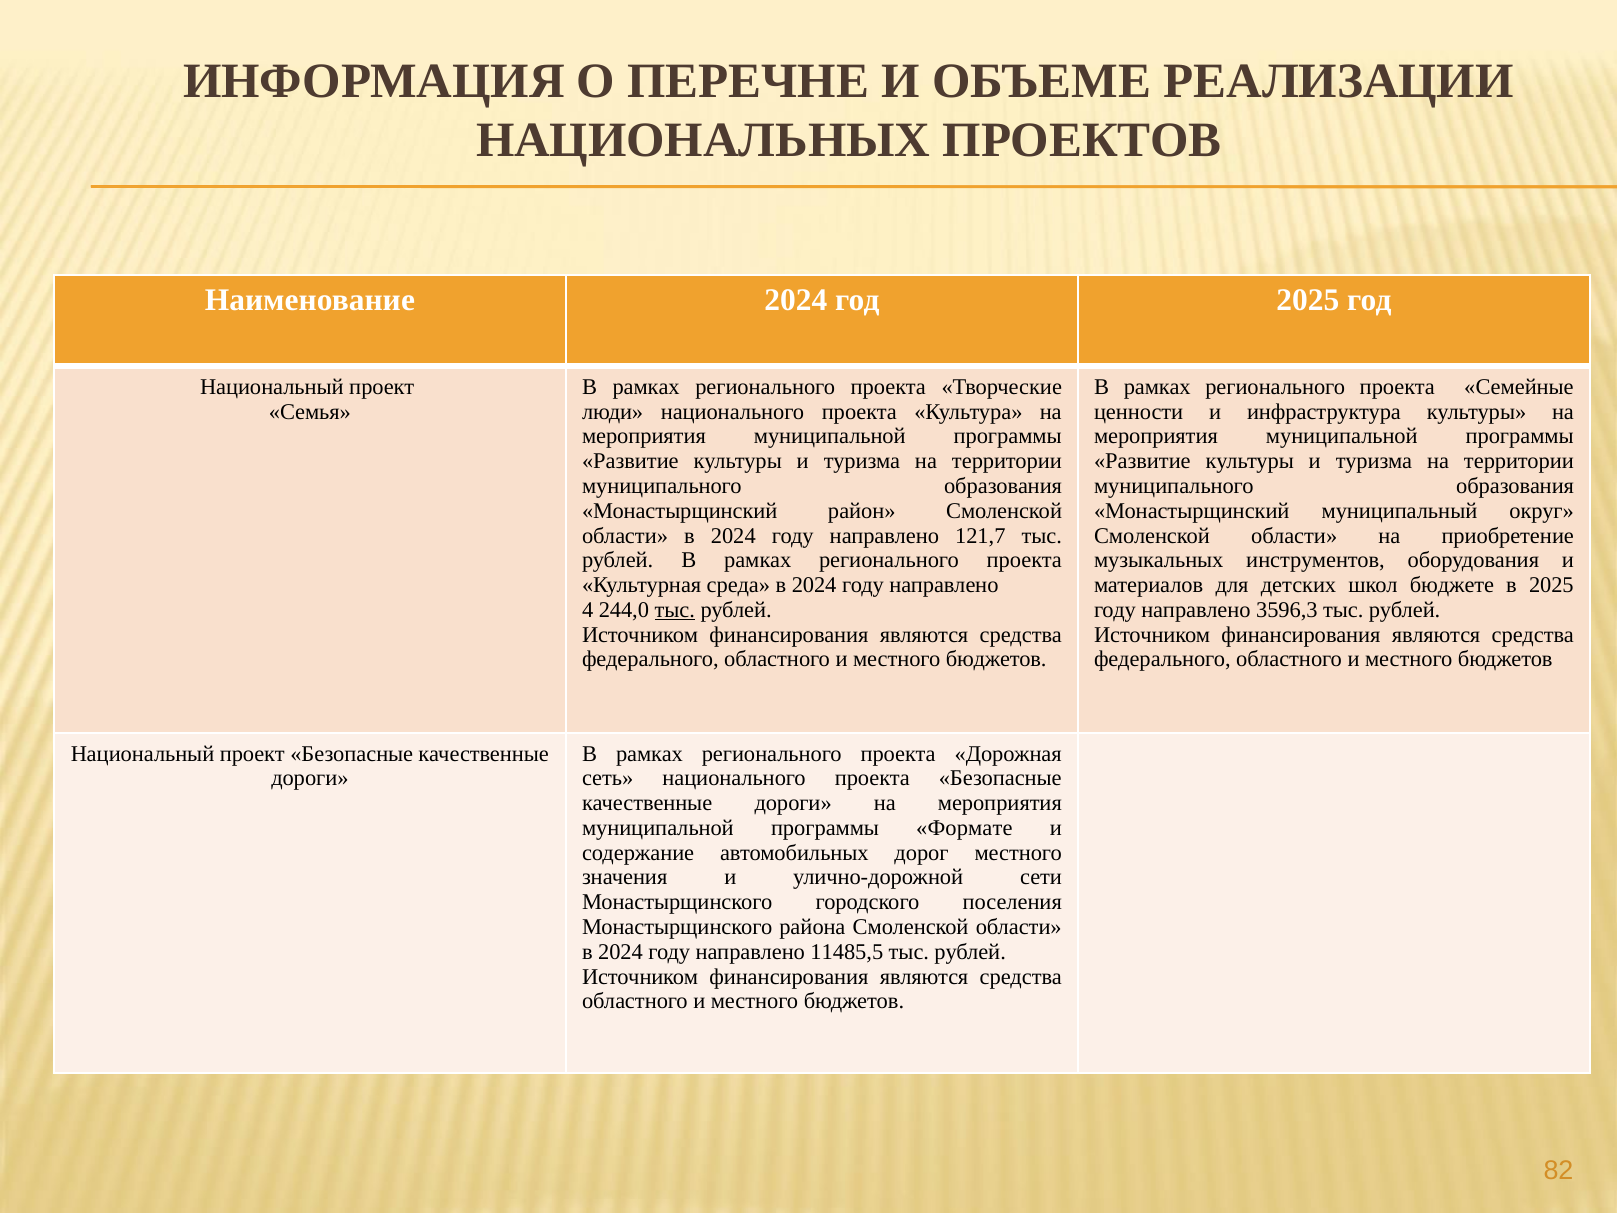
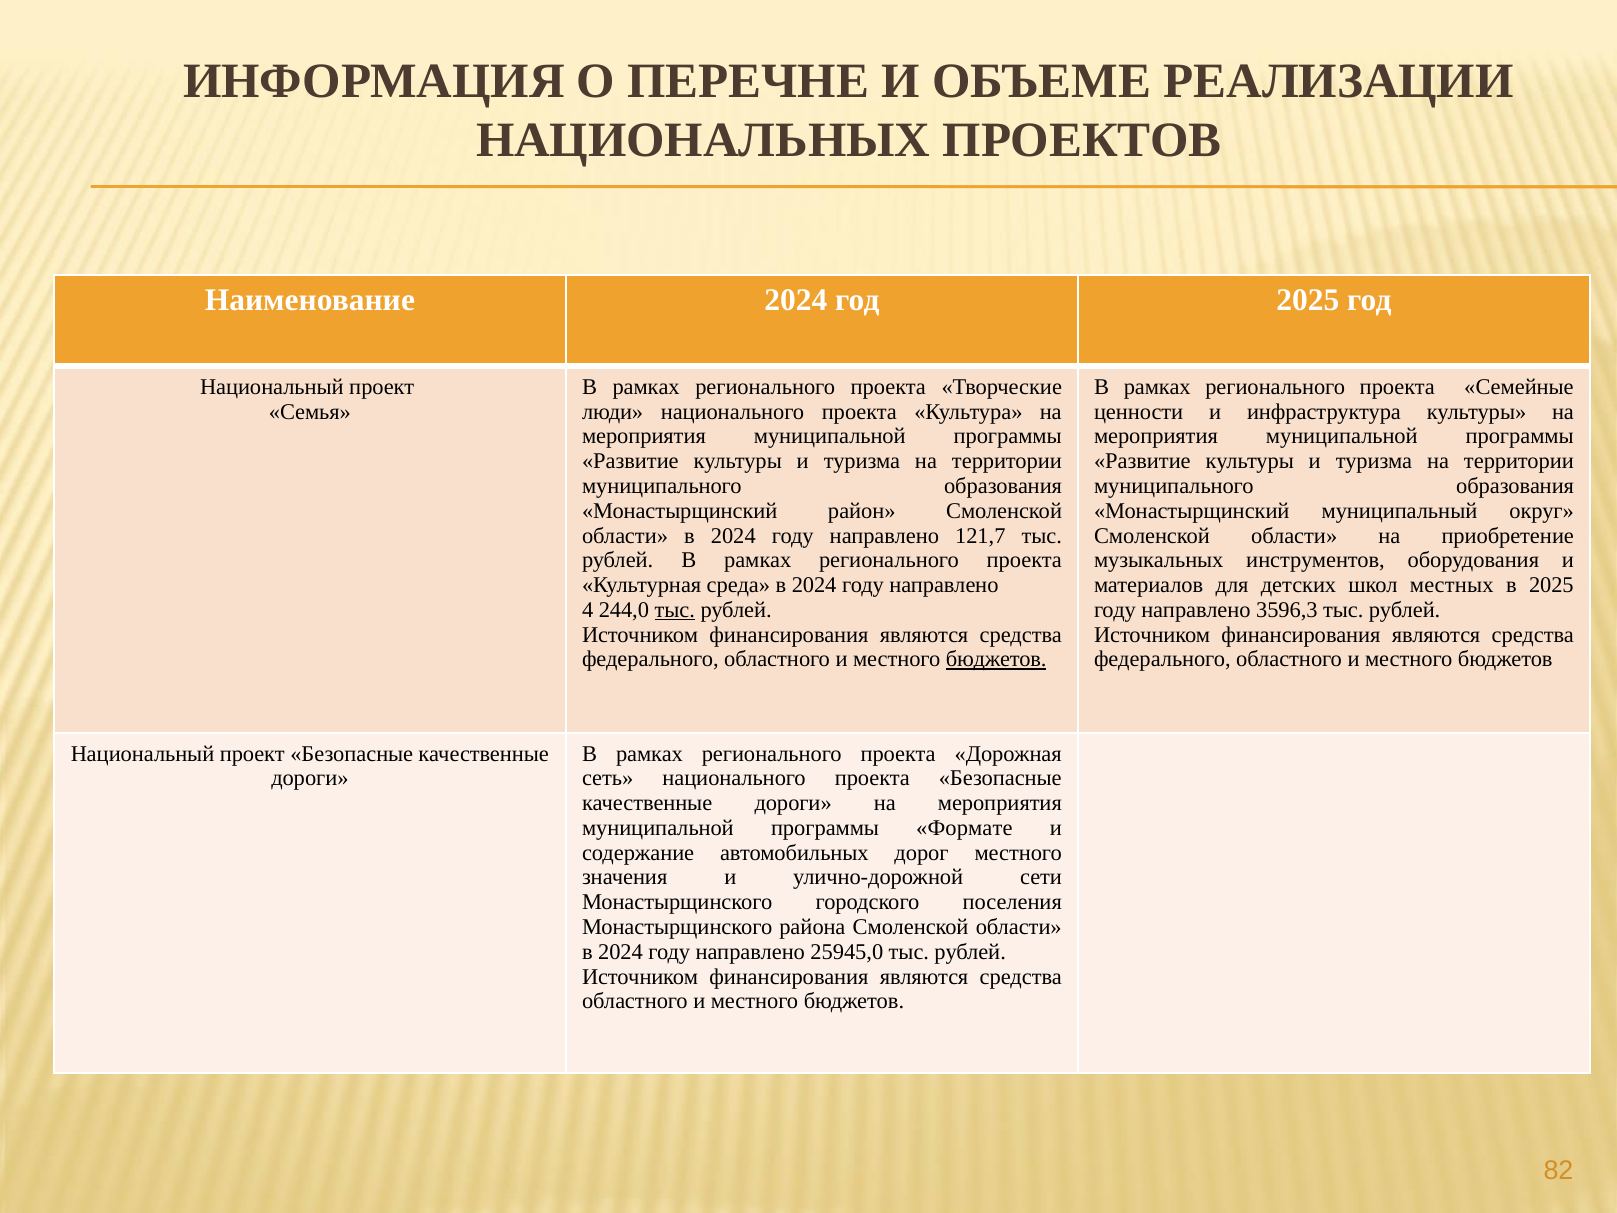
бюджете: бюджете -> местных
бюджетов at (996, 659) underline: none -> present
11485,5: 11485,5 -> 25945,0
